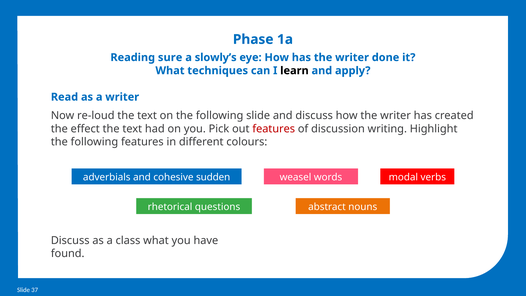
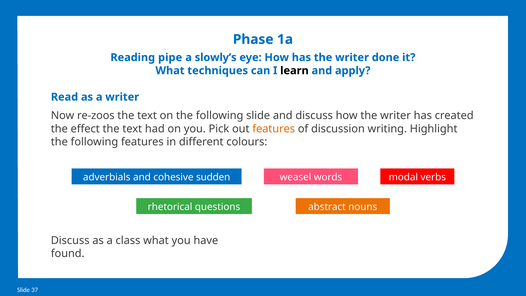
sure: sure -> pipe
re-loud: re-loud -> re-zoos
features at (274, 129) colour: red -> orange
